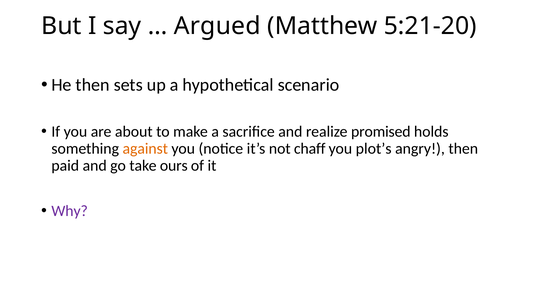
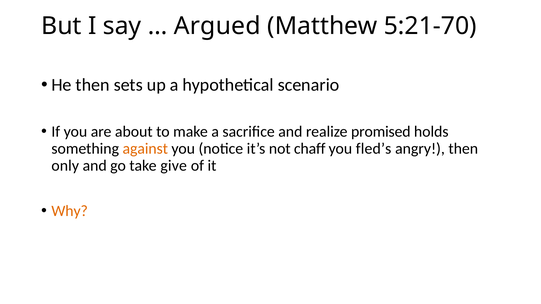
5:21-20: 5:21-20 -> 5:21-70
plot’s: plot’s -> fled’s
paid: paid -> only
ours: ours -> give
Why colour: purple -> orange
